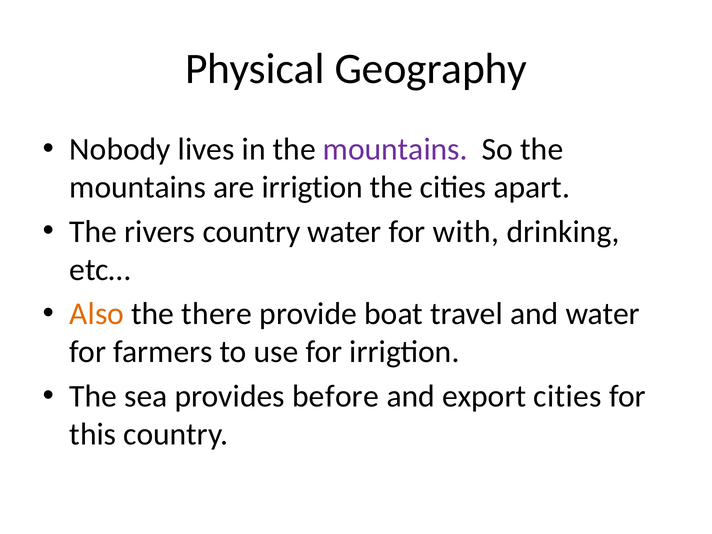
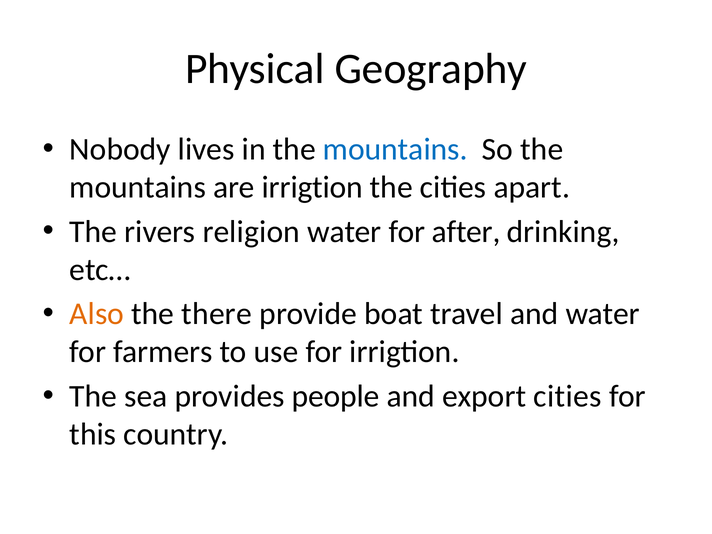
mountains at (395, 149) colour: purple -> blue
rivers country: country -> religion
with: with -> after
before: before -> people
